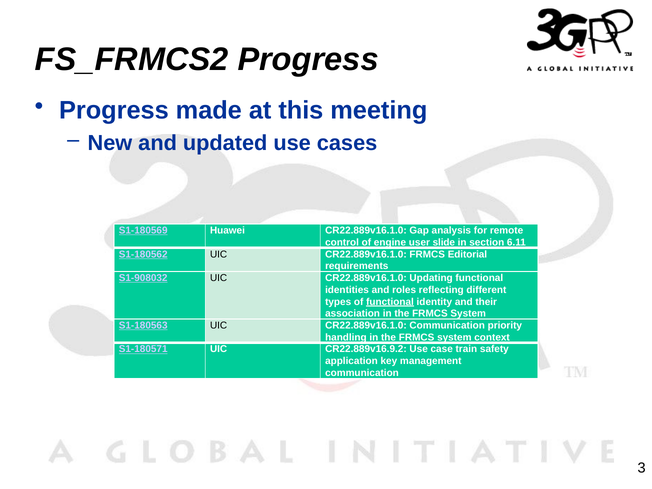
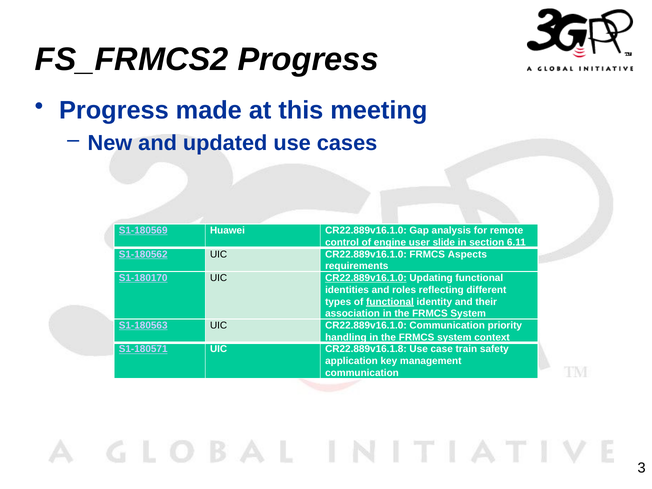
Editorial: Editorial -> Aspects
S1-908032: S1-908032 -> S1-180170
CR22.889v16.1.0 at (366, 278) underline: none -> present
CR22.889v16.9.2: CR22.889v16.9.2 -> CR22.889v16.1.8
